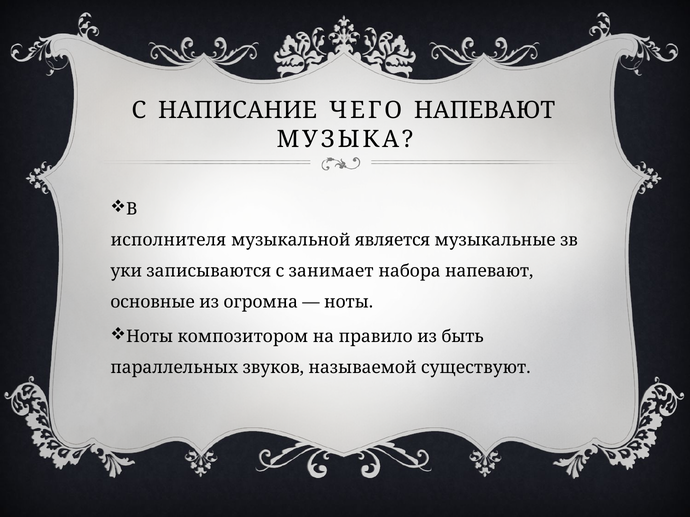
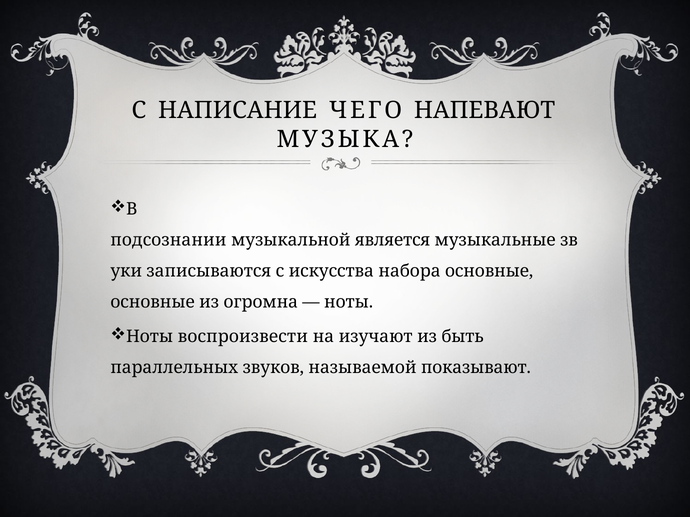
исполнителя: исполнителя -> подсознании
занимает: занимает -> искусства
набора напевают: напевают -> основные
композитором: композитором -> воспроизвести
правило: правило -> изучают
существуют: существуют -> показывают
